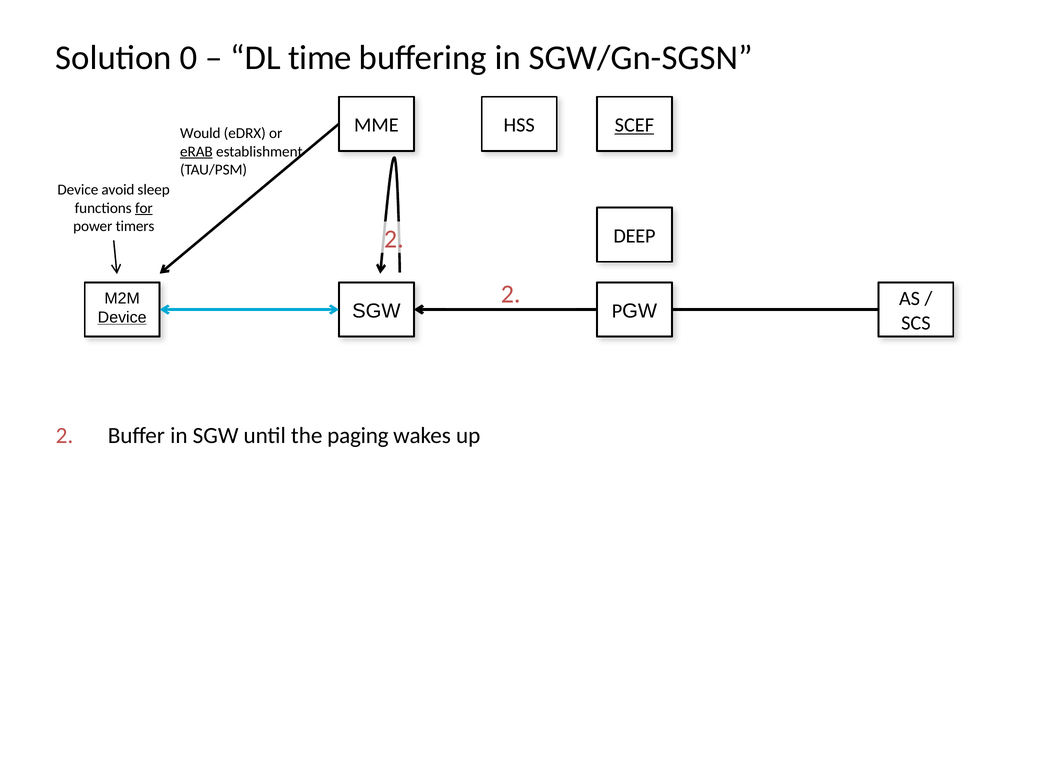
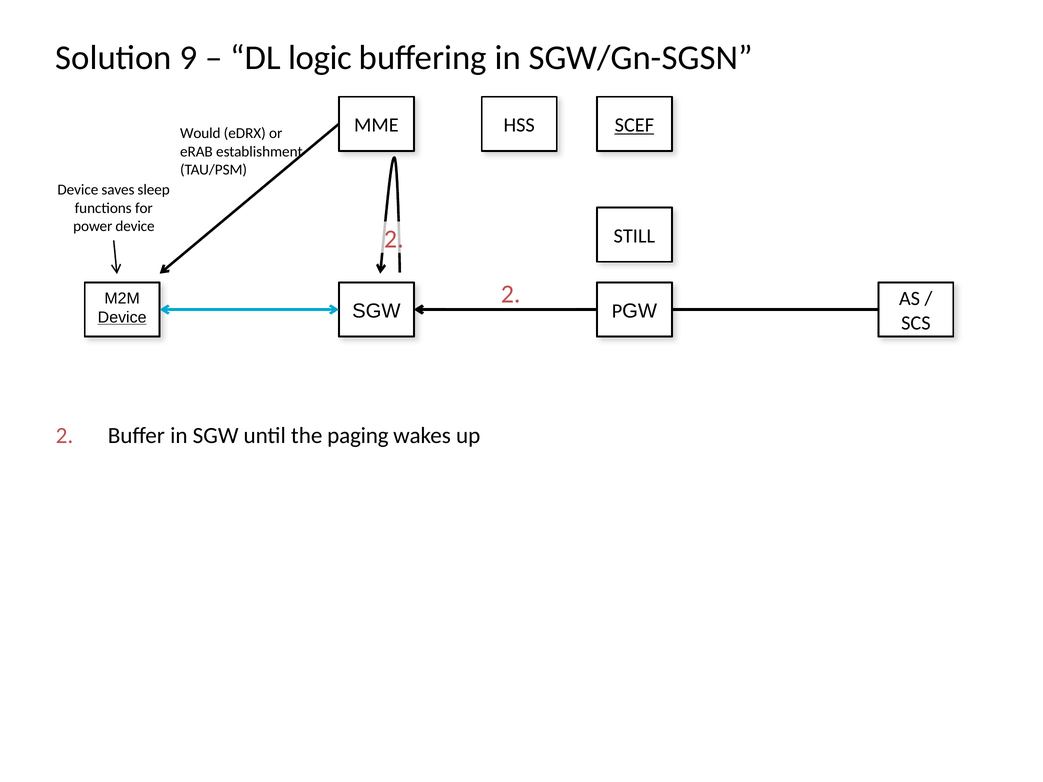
0: 0 -> 9
time: time -> logic
eRAB underline: present -> none
avoid: avoid -> saves
for underline: present -> none
power timers: timers -> device
DEEP: DEEP -> STILL
